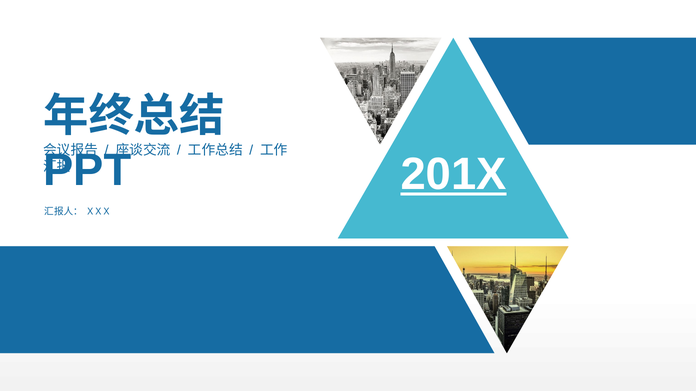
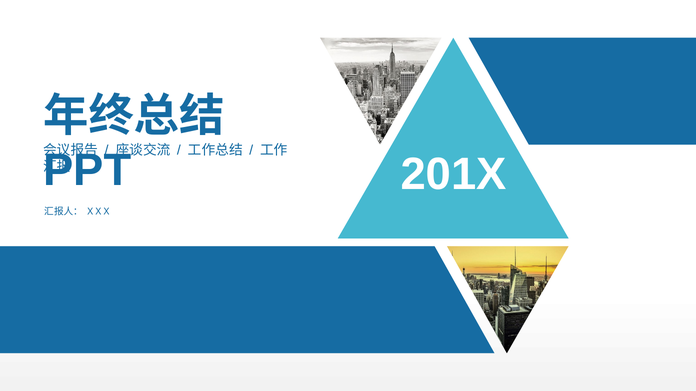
201X underline: present -> none
